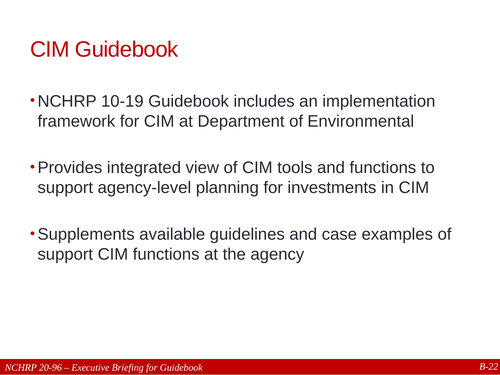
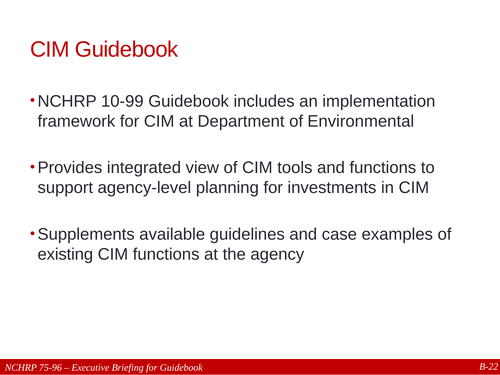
10-19: 10-19 -> 10-99
support at (65, 254): support -> existing
20-96: 20-96 -> 75-96
